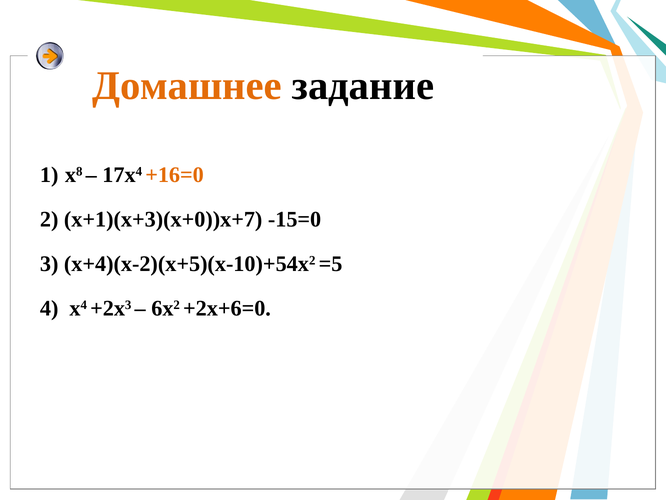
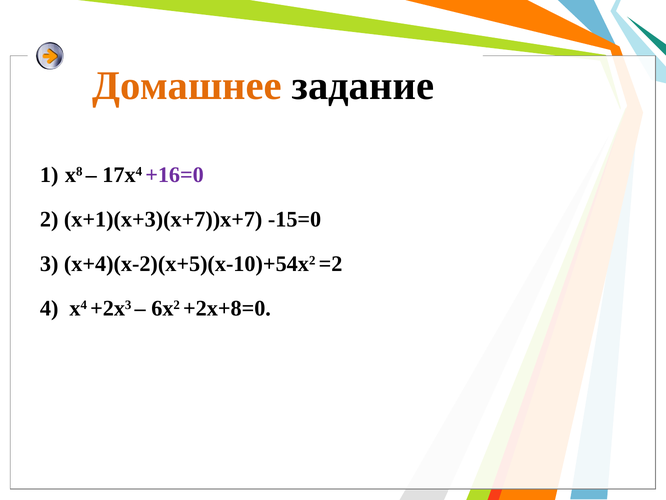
+16=0 colour: orange -> purple
х+1)(х+3)(х+0))х+7: х+1)(х+3)(х+0))х+7 -> х+1)(х+3)(х+7))х+7
=5: =5 -> =2
+2х+6=0: +2х+6=0 -> +2х+8=0
